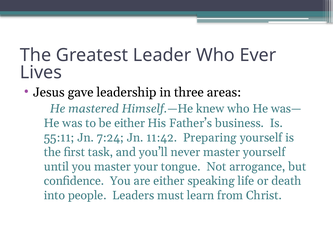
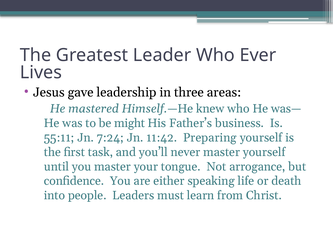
be either: either -> might
